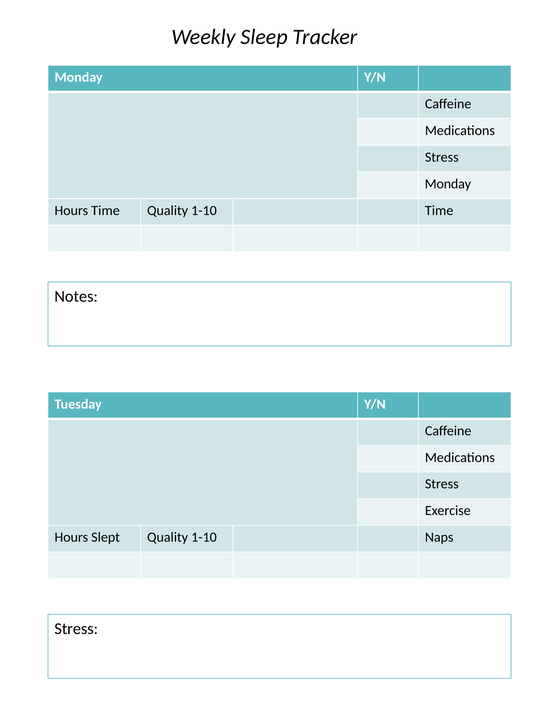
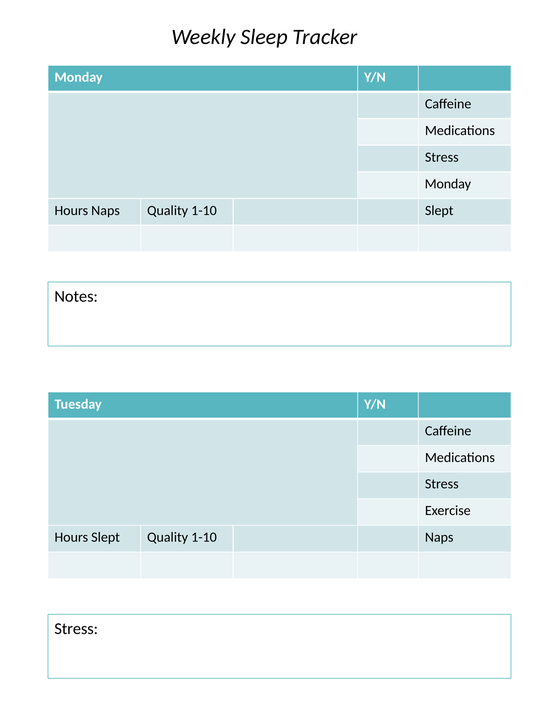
Hours Time: Time -> Naps
1-10 Time: Time -> Slept
